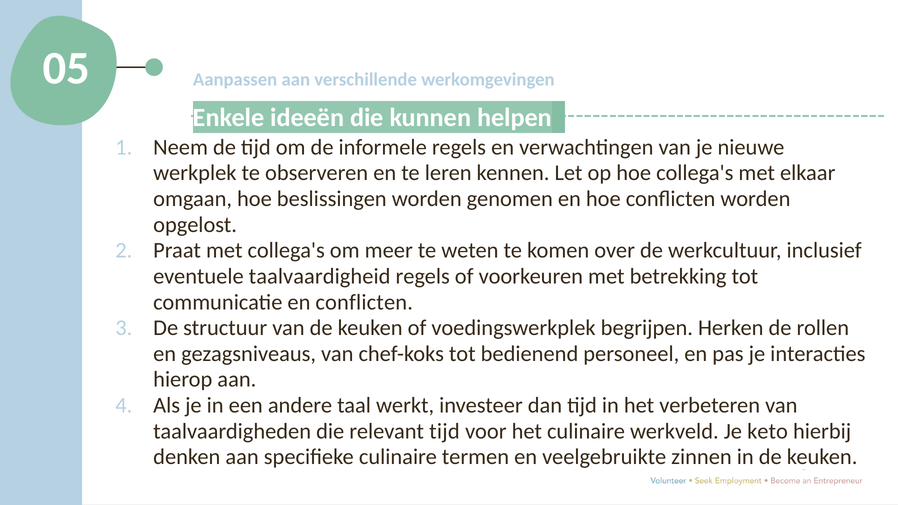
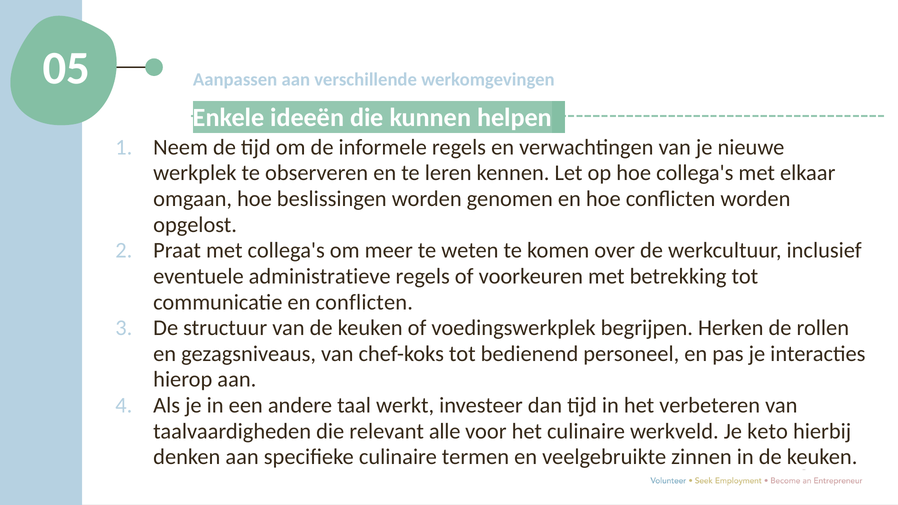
taalvaardigheid: taalvaardigheid -> administratieve
relevant tijd: tijd -> alle
